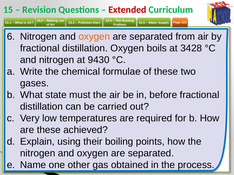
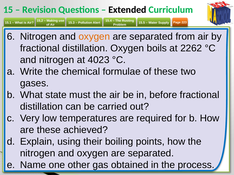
Extended colour: red -> black
3428: 3428 -> 2262
9430: 9430 -> 4023
